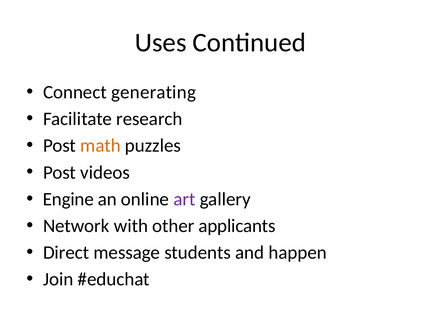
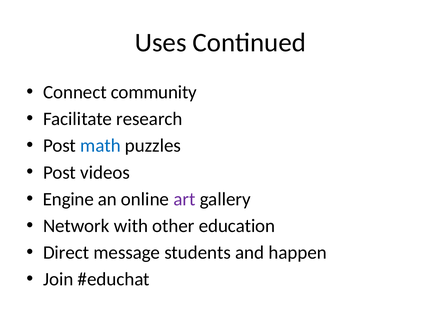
generating: generating -> community
math colour: orange -> blue
applicants: applicants -> education
